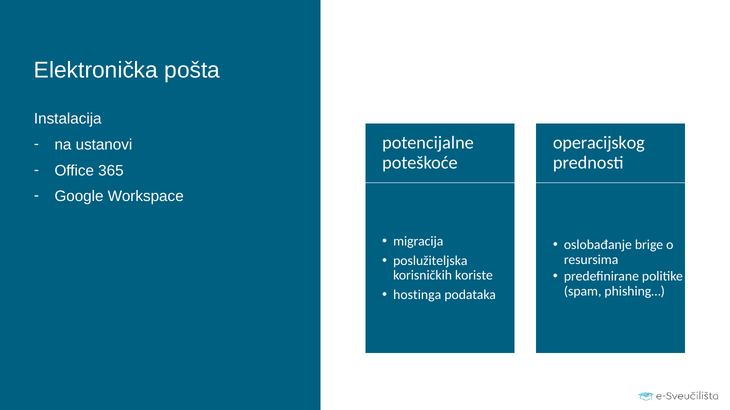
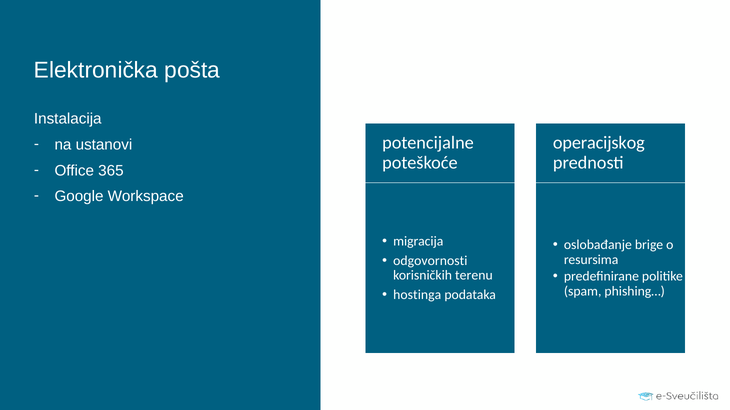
poslužiteljska: poslužiteljska -> odgovornosti
koriste: koriste -> terenu
